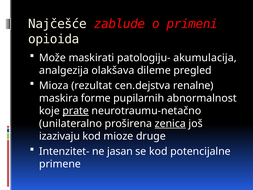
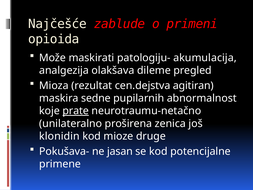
renalne: renalne -> agitiran
forme: forme -> sedne
zenica underline: present -> none
izazivaju: izazivaju -> klonidin
Intenzitet-: Intenzitet- -> Pokušava-
